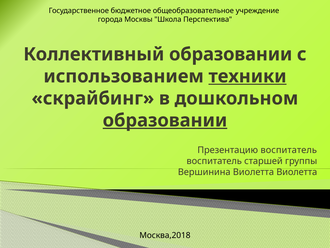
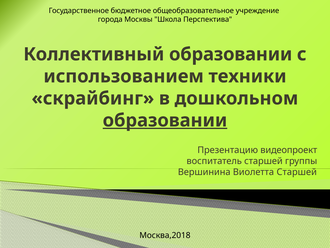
техники underline: present -> none
Презентацию воспитатель: воспитатель -> видеопроект
Виолетта Виолетта: Виолетта -> Старшей
